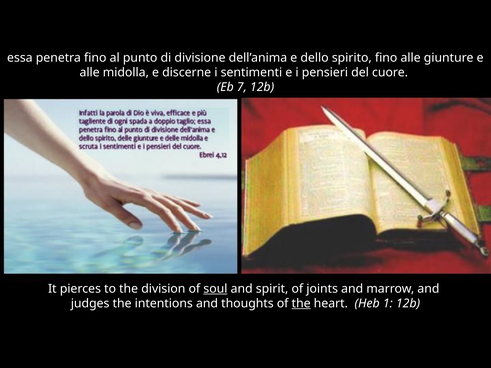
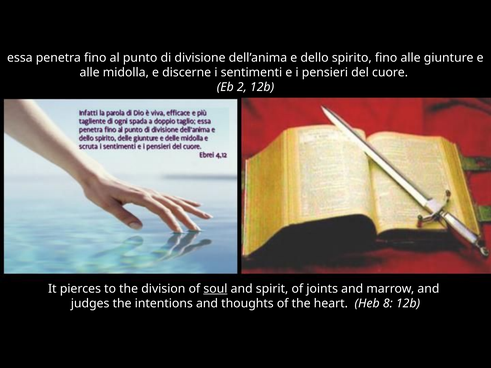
7: 7 -> 2
the at (301, 304) underline: present -> none
1: 1 -> 8
